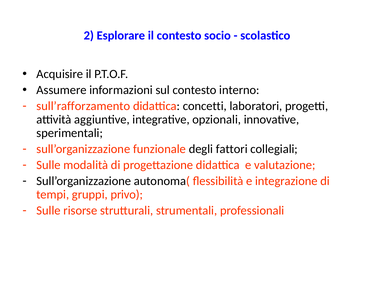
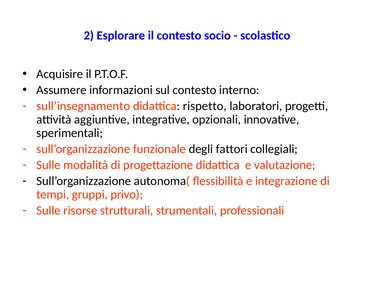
sull’rafforzamento: sull’rafforzamento -> sull’insegnamento
concetti: concetti -> rispetto
